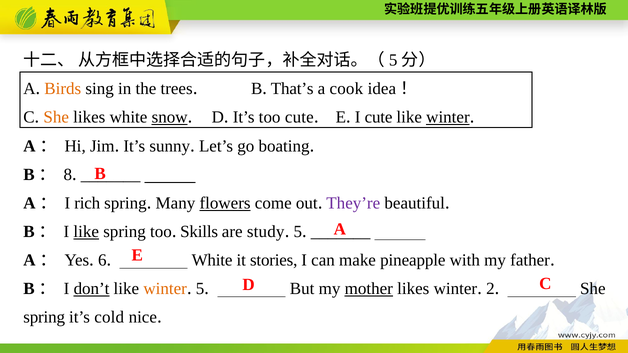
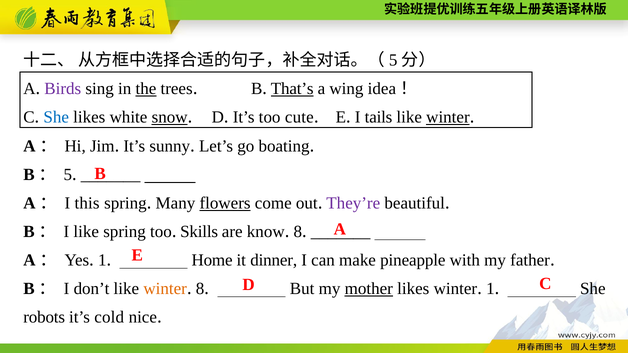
Birds colour: orange -> purple
the underline: none -> present
That’s underline: none -> present
cook: cook -> wing
She at (56, 117) colour: orange -> blue
I cute: cute -> tails
8: 8 -> 5
rich: rich -> this
like at (86, 232) underline: present -> none
study: study -> know
5 at (298, 232): 5 -> 8
6 at (102, 260): 6 -> 1
White at (212, 260): White -> Home
stories: stories -> dinner
don’t underline: present -> none
5 at (200, 289): 5 -> 8
2 at (490, 289): 2 -> 1
spring at (44, 317): spring -> robots
